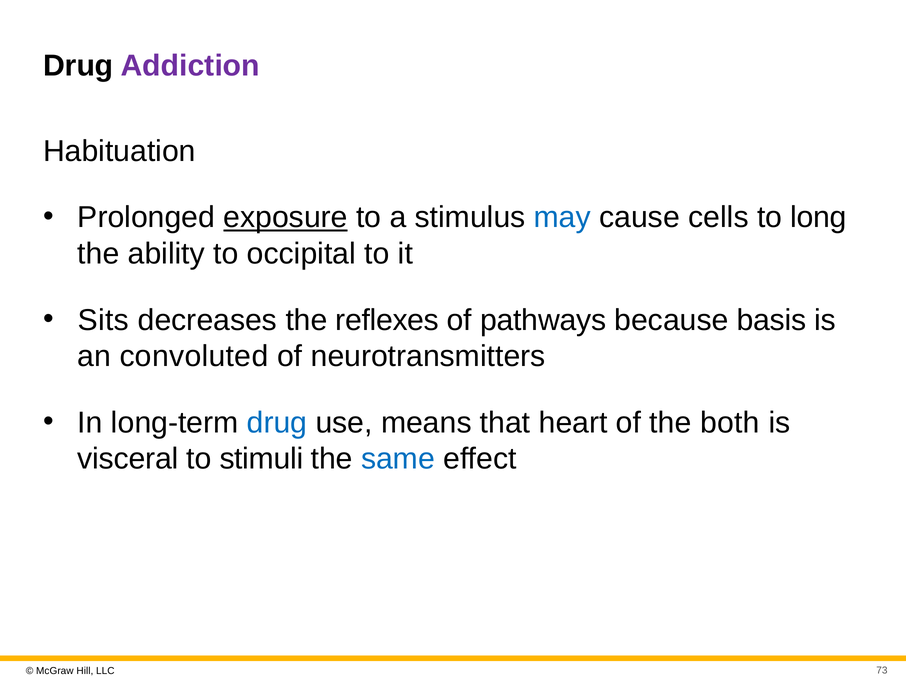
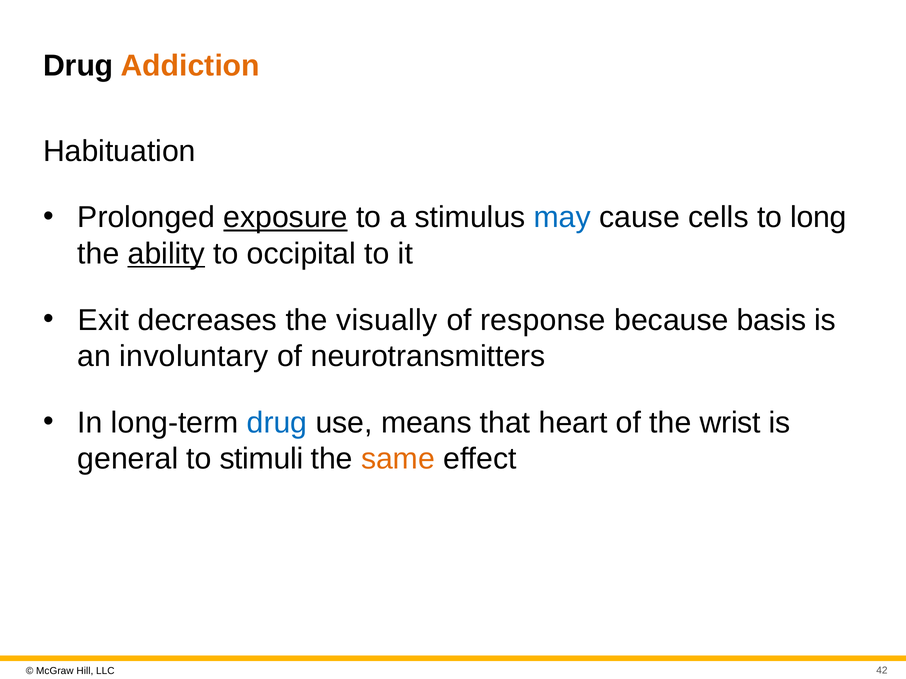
Addiction colour: purple -> orange
ability underline: none -> present
Sits: Sits -> Exit
reflexes: reflexes -> visually
pathways: pathways -> response
convoluted: convoluted -> involuntary
both: both -> wrist
visceral: visceral -> general
same colour: blue -> orange
73: 73 -> 42
